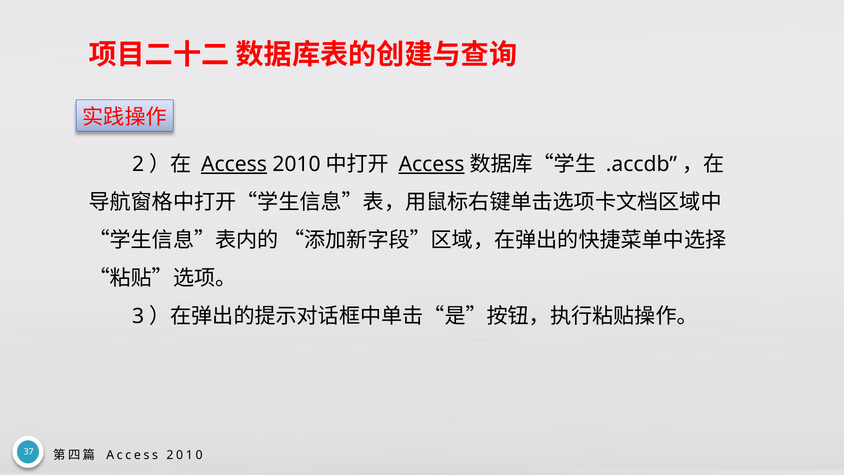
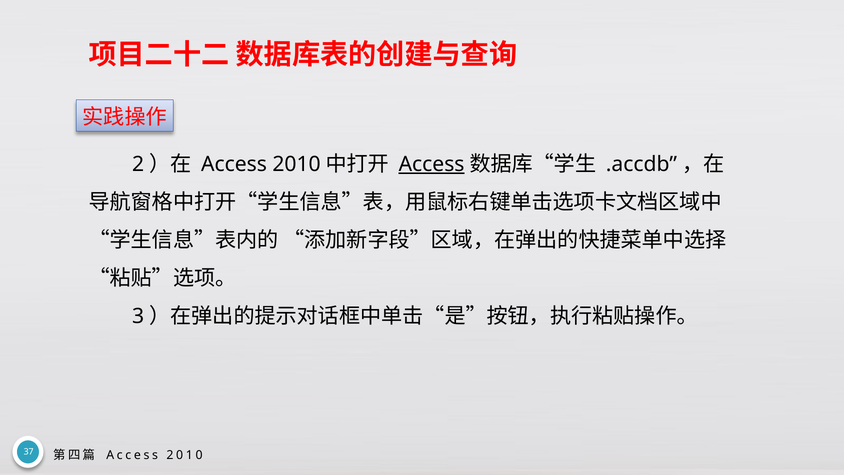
Access at (234, 164) underline: present -> none
